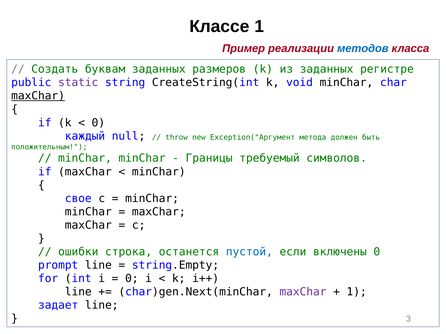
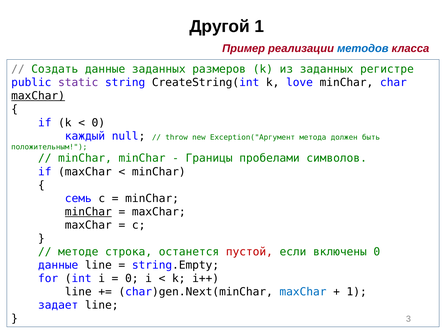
Классе: Классе -> Другой
Создать буквам: буквам -> данные
void: void -> love
требуемый: требуемый -> пробелами
свое: свое -> семь
minChar at (88, 212) underline: none -> present
ошибки: ошибки -> методе
пустой colour: blue -> red
prompt at (58, 266): prompt -> данные
maxChar at (303, 292) colour: purple -> blue
